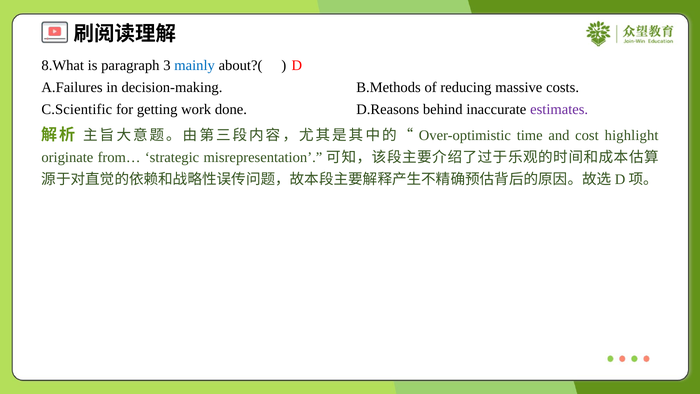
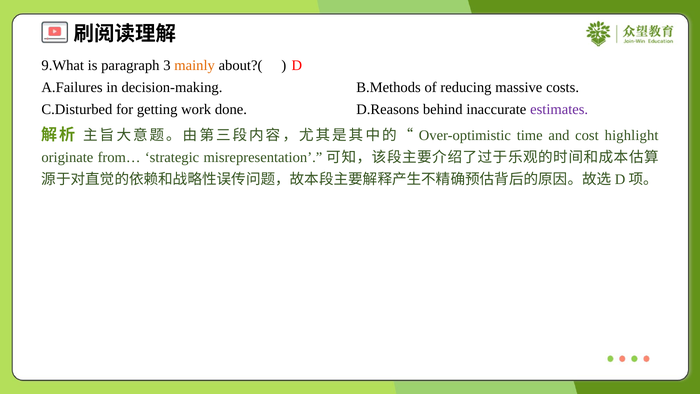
8.What: 8.What -> 9.What
mainly colour: blue -> orange
C.Scientific: C.Scientific -> C.Disturbed
